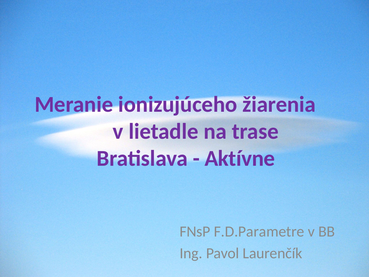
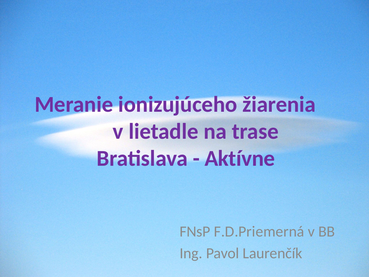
F.D.Parametre: F.D.Parametre -> F.D.Priemerná
